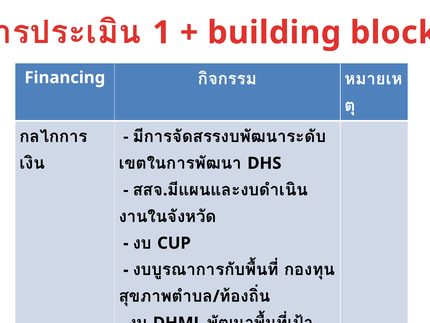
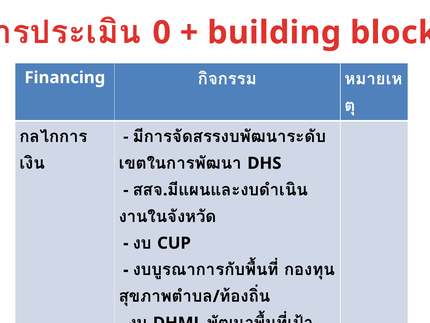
1: 1 -> 0
